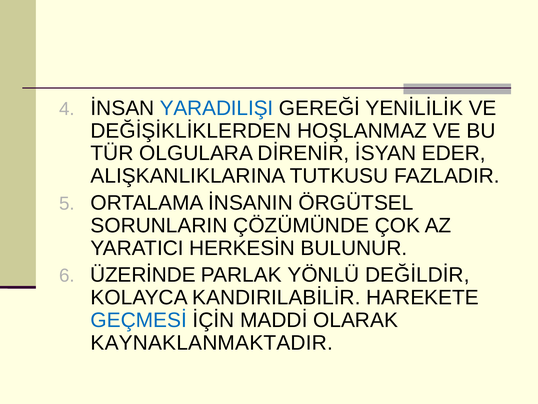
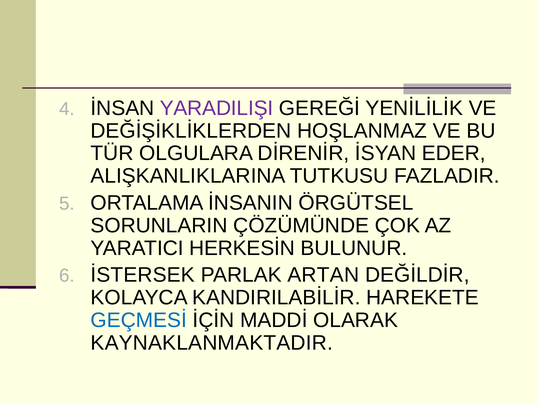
YARADILIŞI colour: blue -> purple
ÜZERİNDE: ÜZERİNDE -> İSTERSEK
YÖNLÜ: YÖNLÜ -> ARTAN
